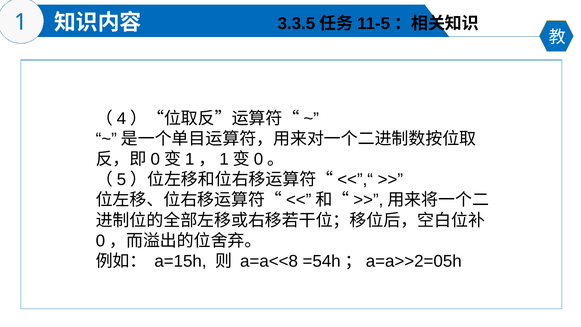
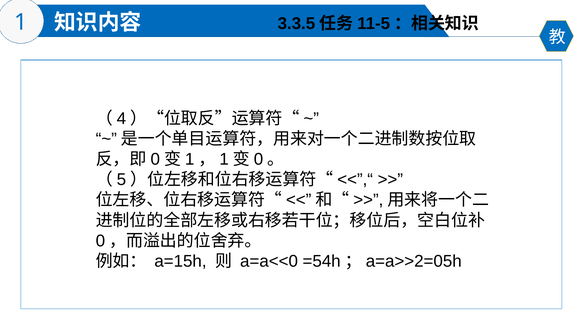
a=a<<8: a=a<<8 -> a=a<<0
